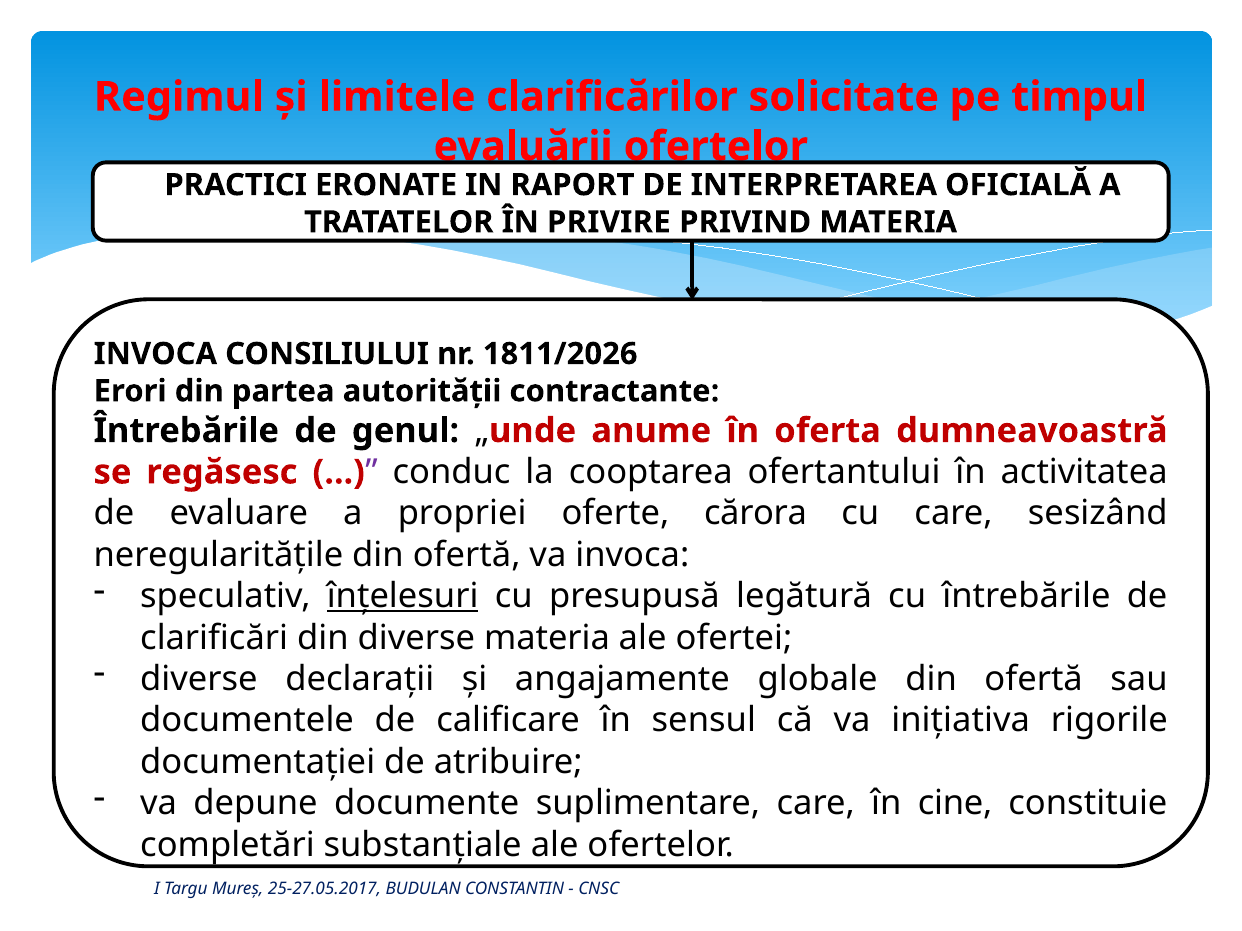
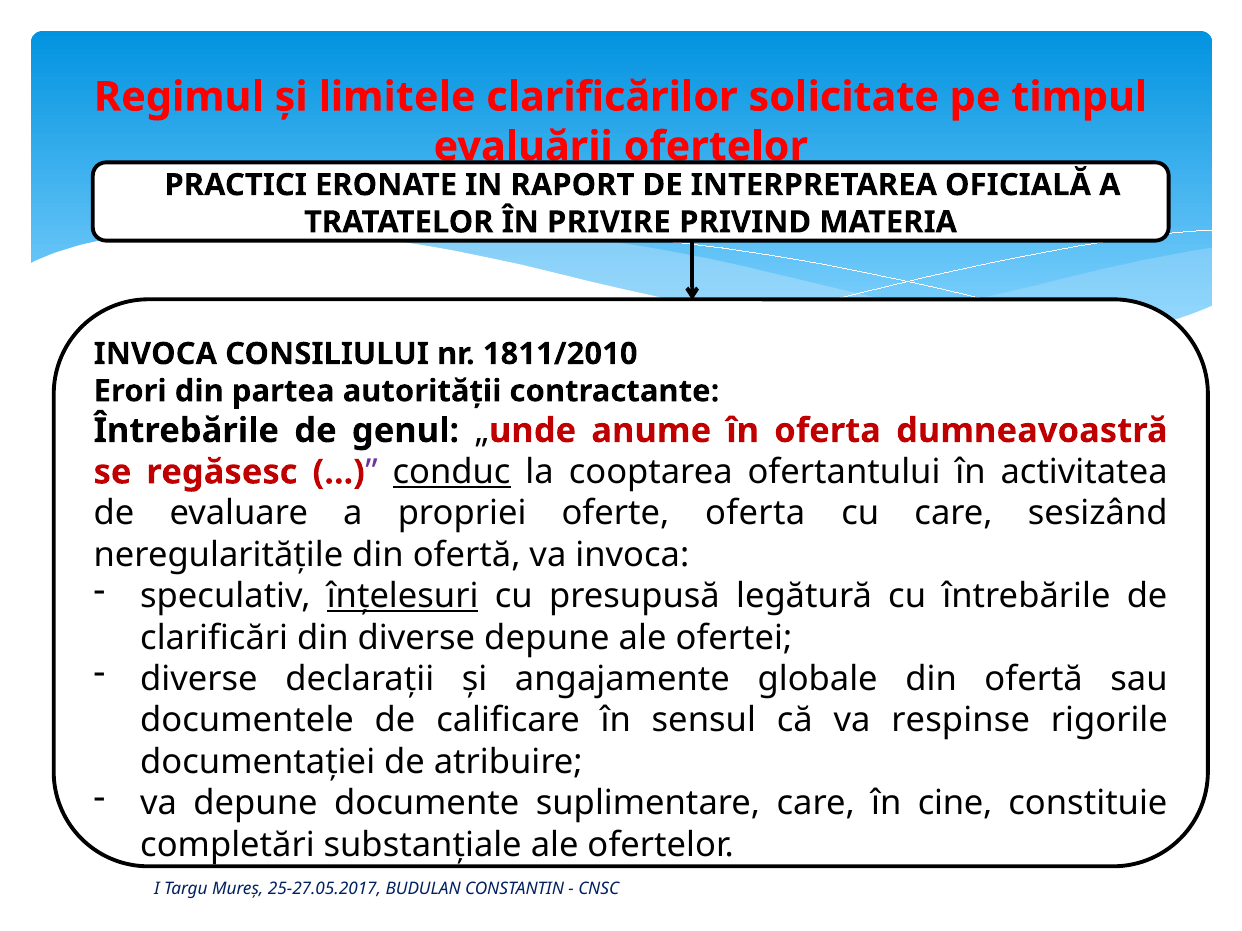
1811/2026: 1811/2026 -> 1811/2010
conduc underline: none -> present
oferte cărora: cărora -> oferta
diverse materia: materia -> depune
inițiativa: inițiativa -> respinse
